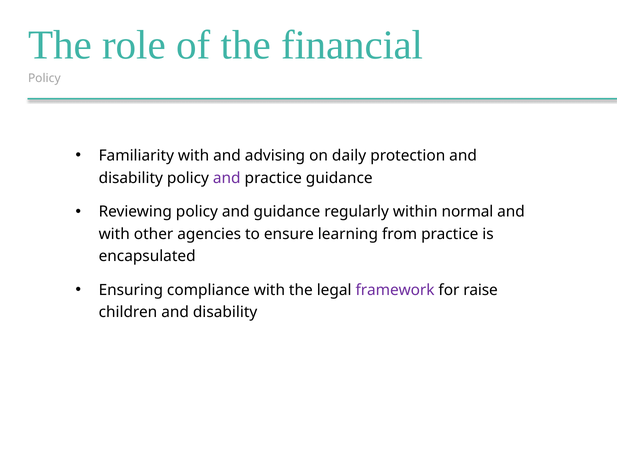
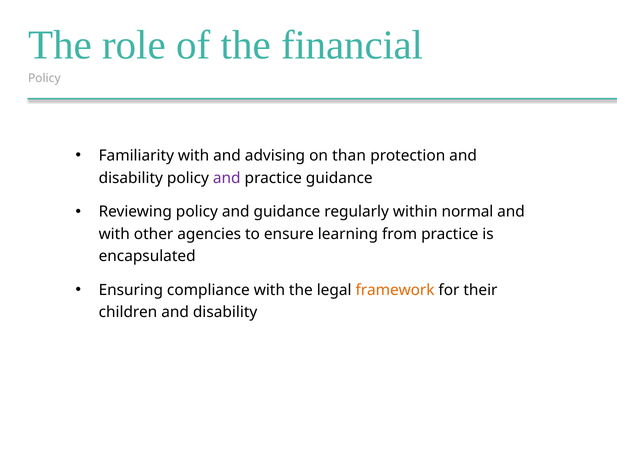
daily: daily -> than
framework colour: purple -> orange
raise: raise -> their
